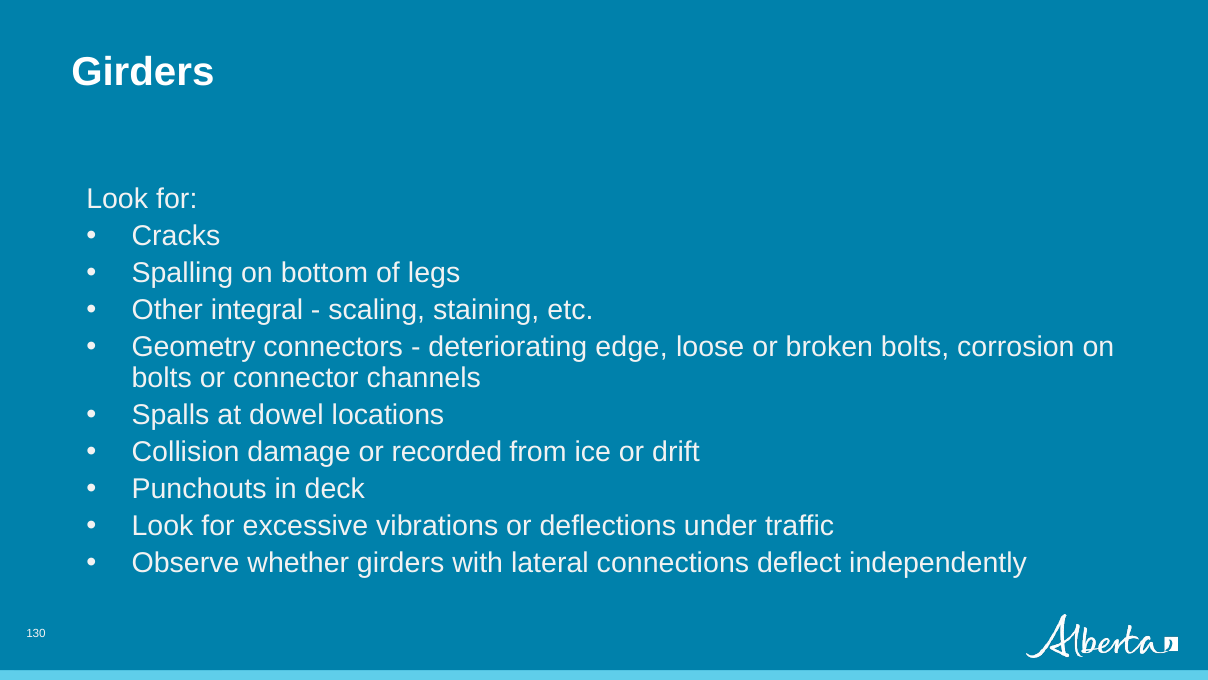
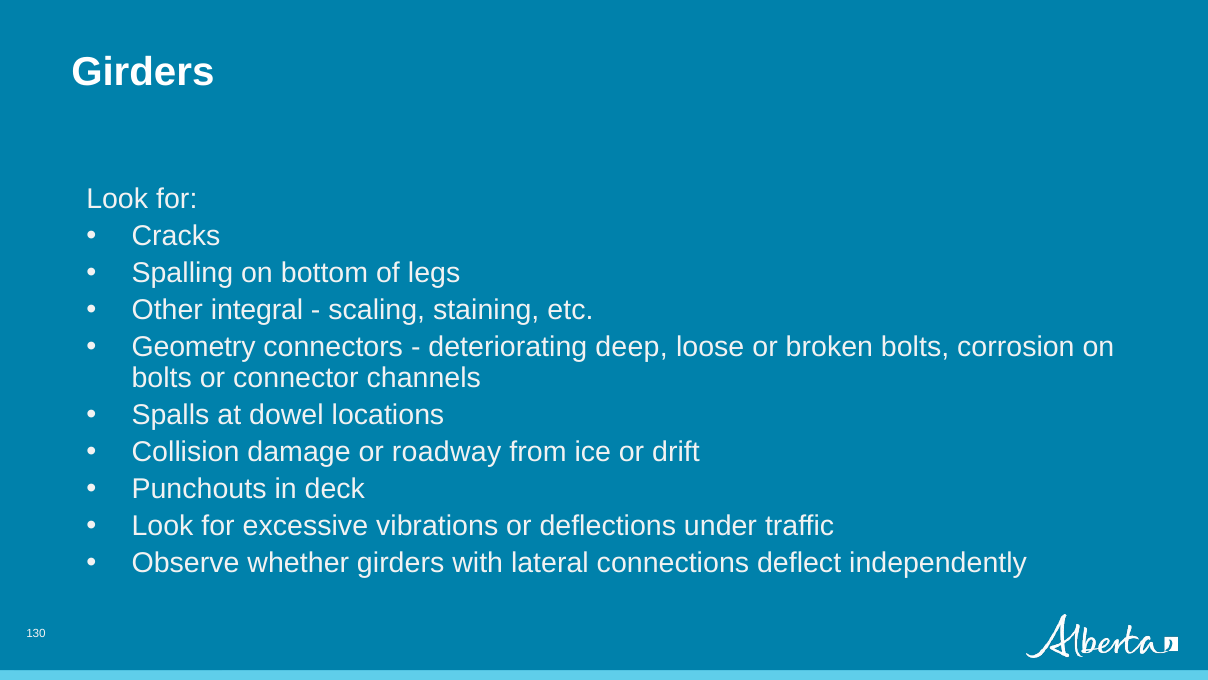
edge: edge -> deep
recorded: recorded -> roadway
